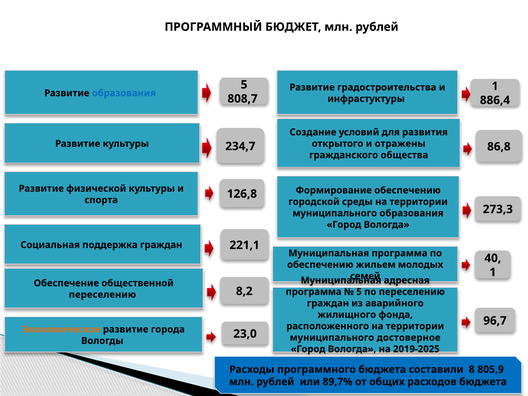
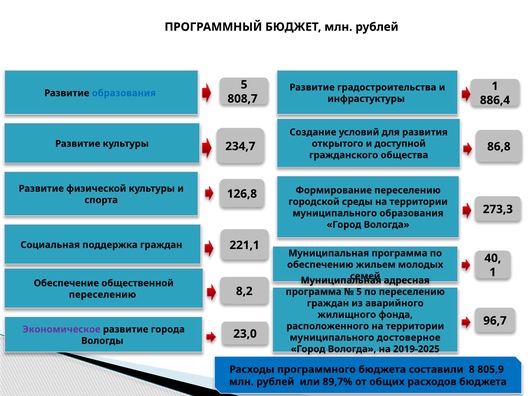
отражены: отражены -> доступной
Формирование обеспечению: обеспечению -> переселению
Экономическое colour: orange -> purple
